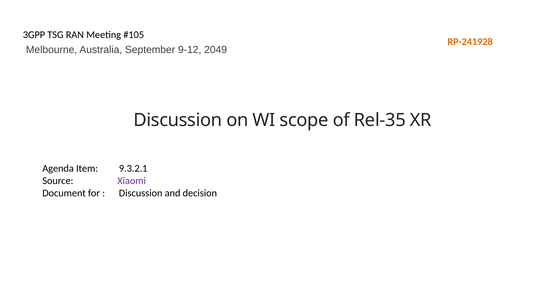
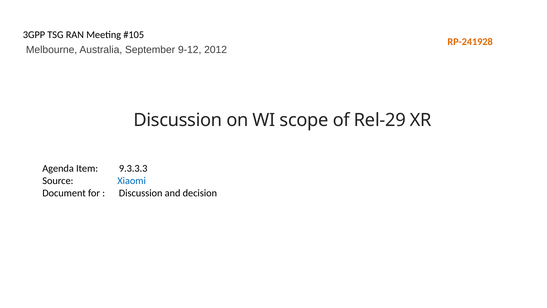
2049: 2049 -> 2012
Rel-35: Rel-35 -> Rel-29
9.3.2.1: 9.3.2.1 -> 9.3.3.3
Xiaomi colour: purple -> blue
